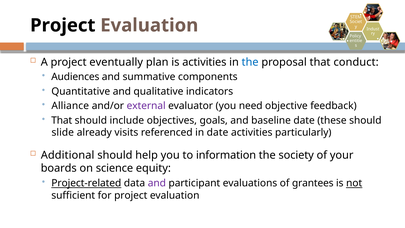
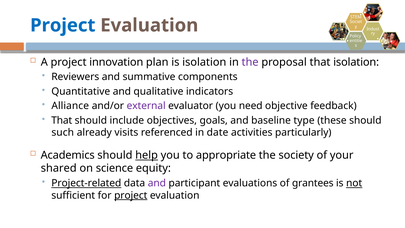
Project at (63, 25) colour: black -> blue
eventually: eventually -> innovation
is activities: activities -> isolation
the at (250, 62) colour: blue -> purple
that conduct: conduct -> isolation
Audiences: Audiences -> Reviewers
baseline date: date -> type
slide: slide -> such
Additional: Additional -> Academics
help underline: none -> present
information: information -> appropriate
boards: boards -> shared
project at (131, 195) underline: none -> present
